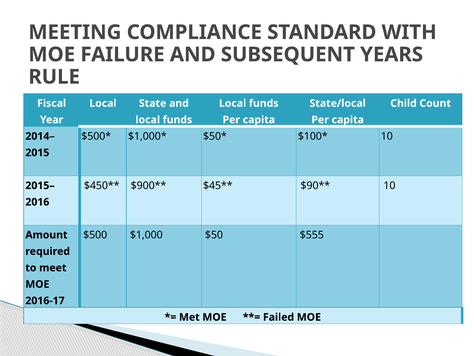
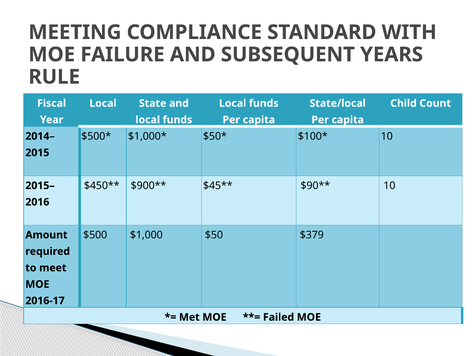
$555: $555 -> $379
